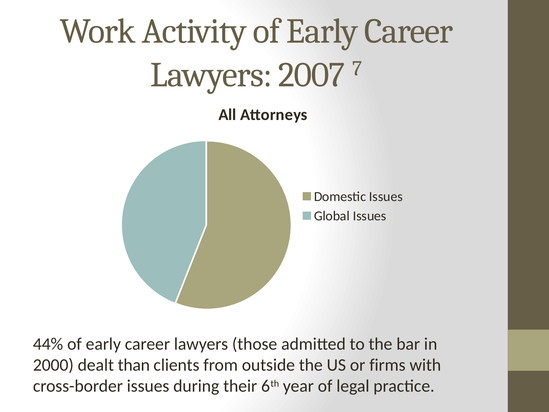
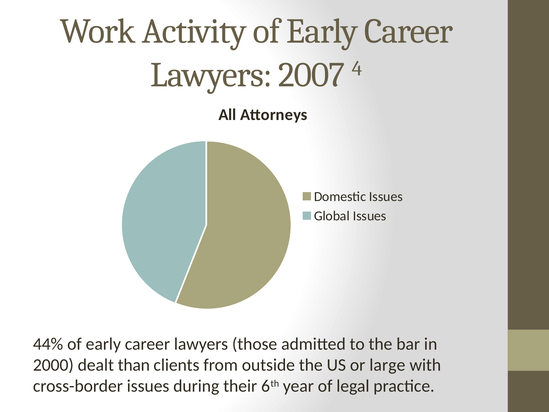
7: 7 -> 4
firms: firms -> large
